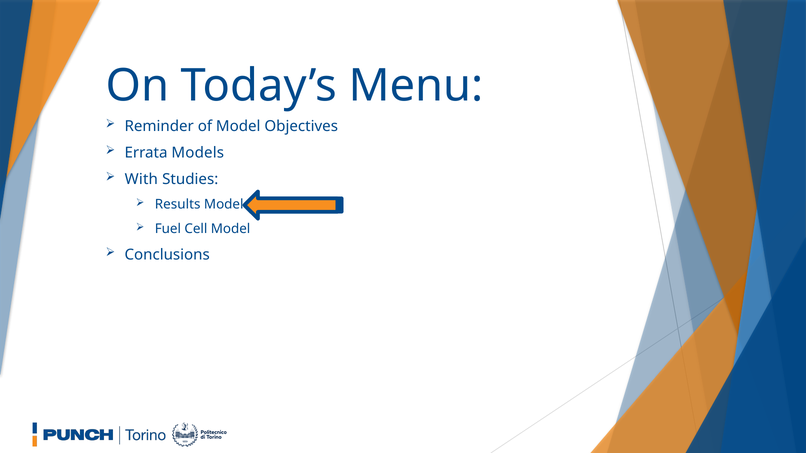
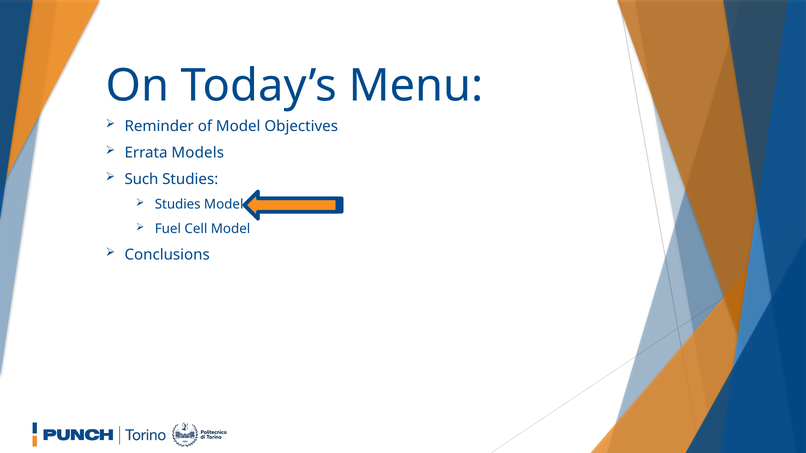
With: With -> Such
Results at (178, 205): Results -> Studies
